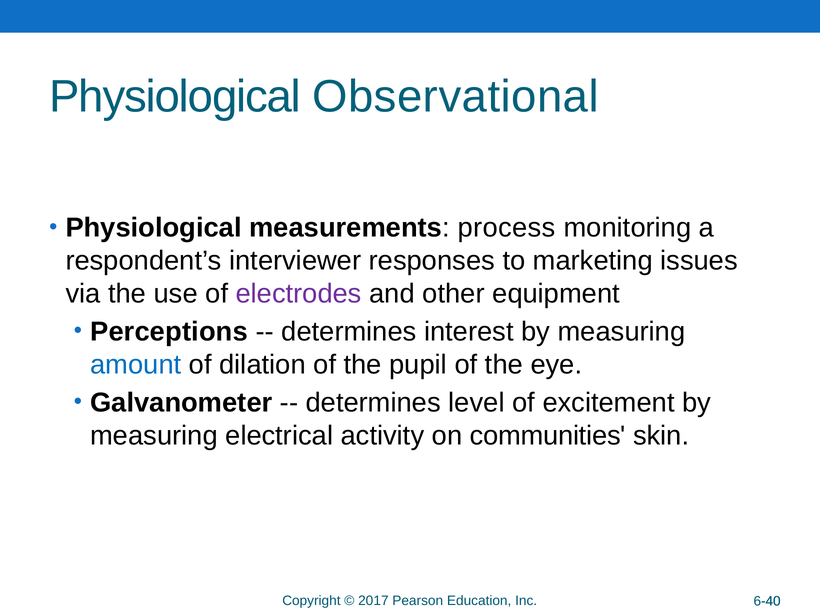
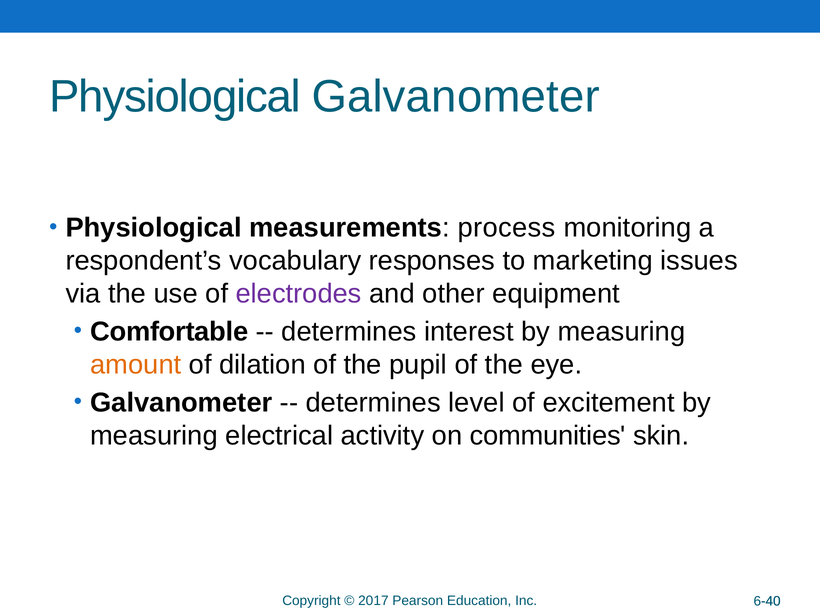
Physiological Observational: Observational -> Galvanometer
interviewer: interviewer -> vocabulary
Perceptions: Perceptions -> Comfortable
amount colour: blue -> orange
